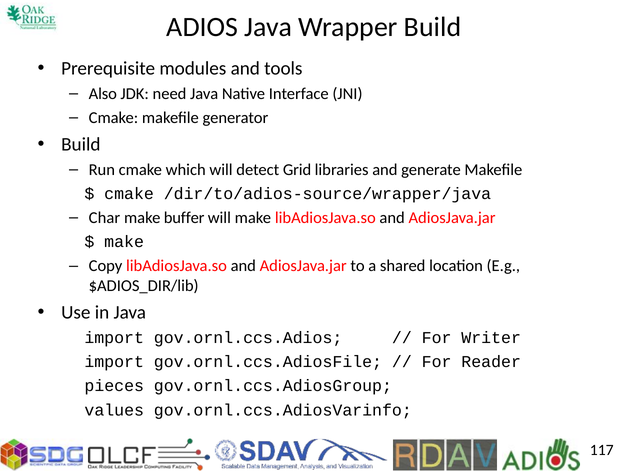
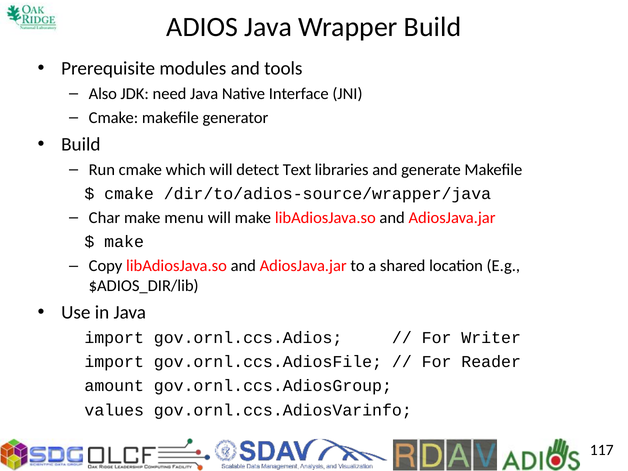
Grid: Grid -> Text
buffer: buffer -> menu
pieces: pieces -> amount
